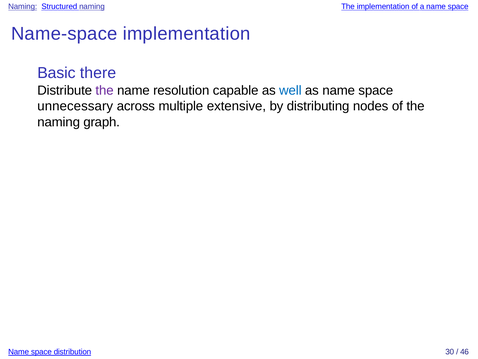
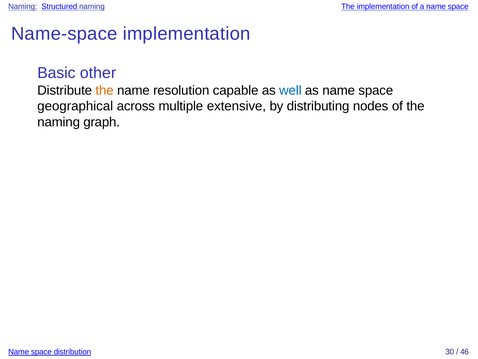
there: there -> other
the at (105, 90) colour: purple -> orange
unnecessary: unnecessary -> geographical
